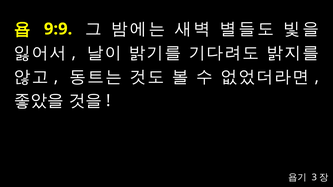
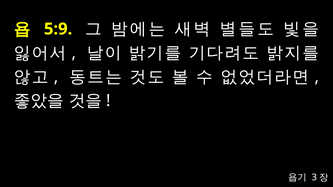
9:9: 9:9 -> 5:9
